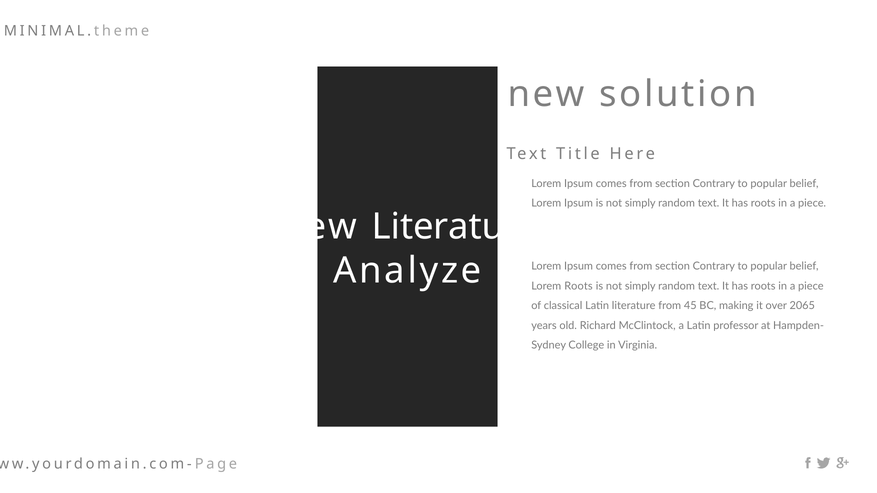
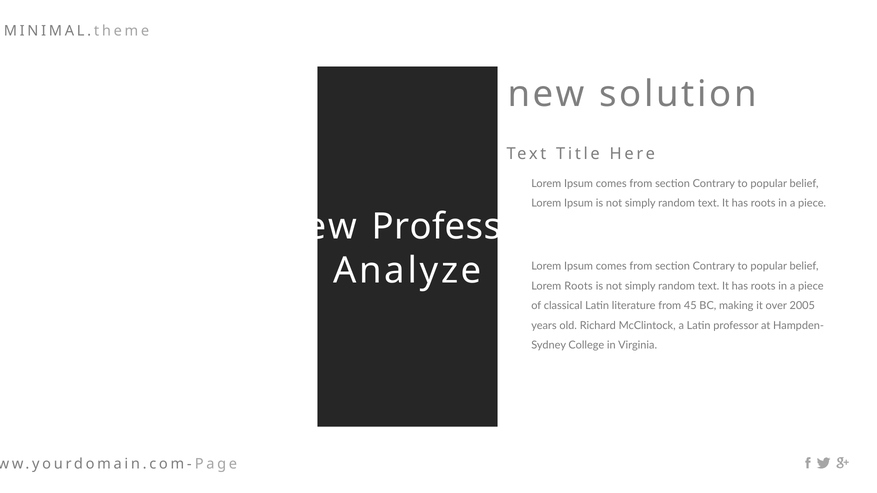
New Literature: Literature -> Professor
2065: 2065 -> 2005
